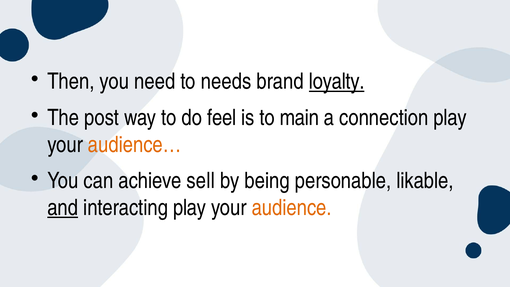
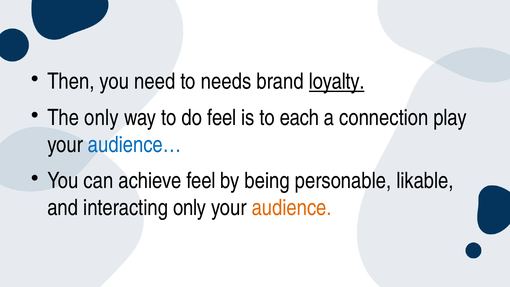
The post: post -> only
main: main -> each
audience… colour: orange -> blue
achieve sell: sell -> feel
and underline: present -> none
interacting play: play -> only
